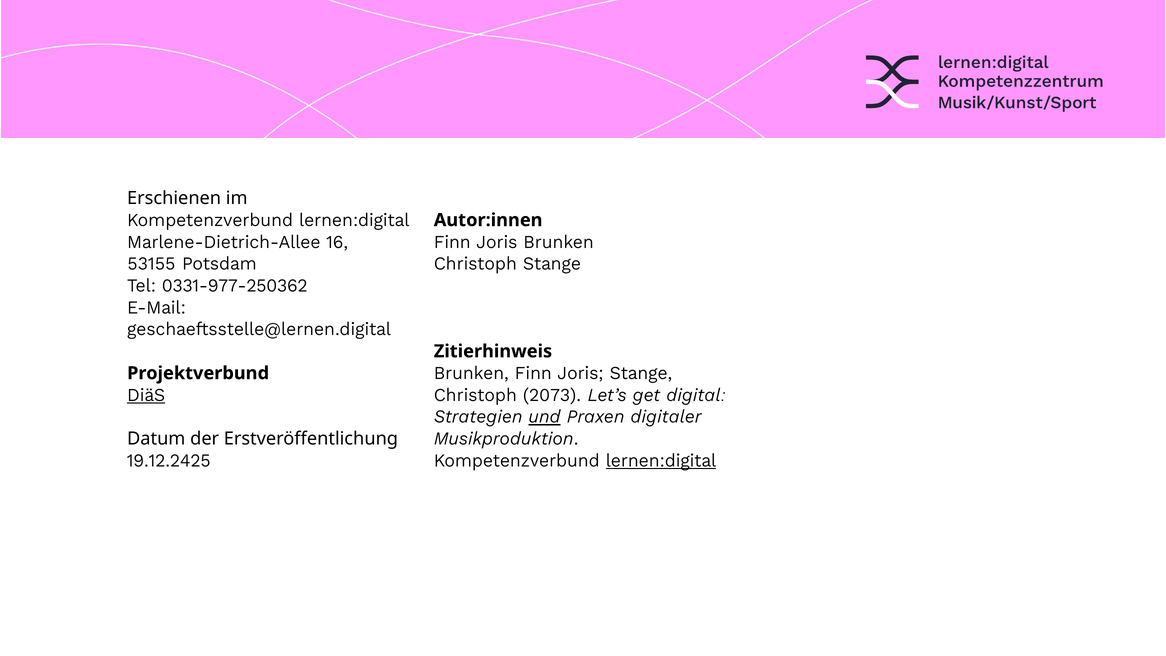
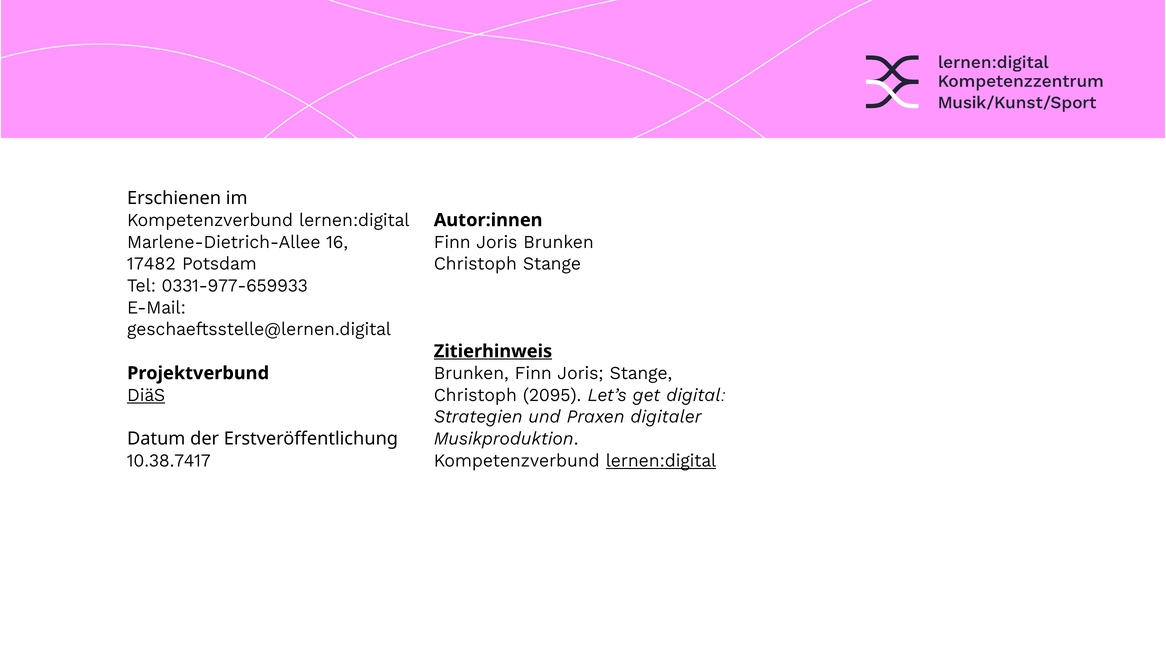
53155: 53155 -> 17482
0331-977-250362: 0331-977-250362 -> 0331-977-659933
Zitierhinweis underline: none -> present
2073: 2073 -> 2095
und underline: present -> none
19.12.2425: 19.12.2425 -> 10.38.7417
